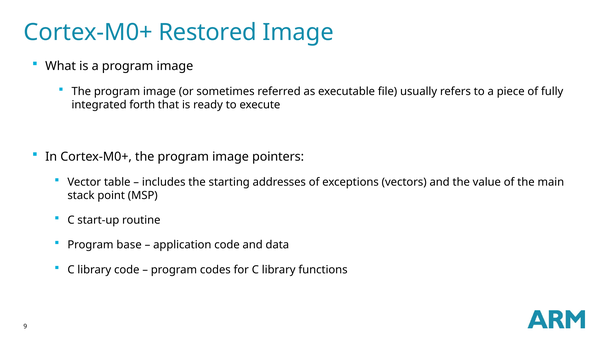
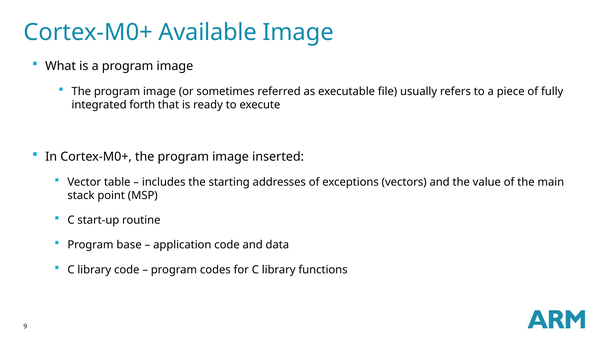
Restored: Restored -> Available
pointers: pointers -> inserted
